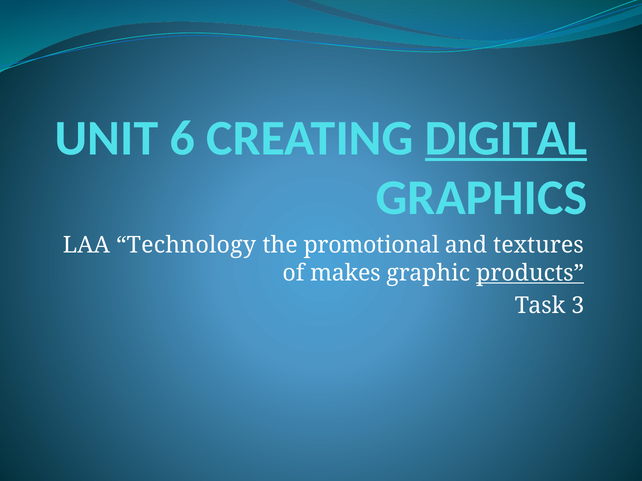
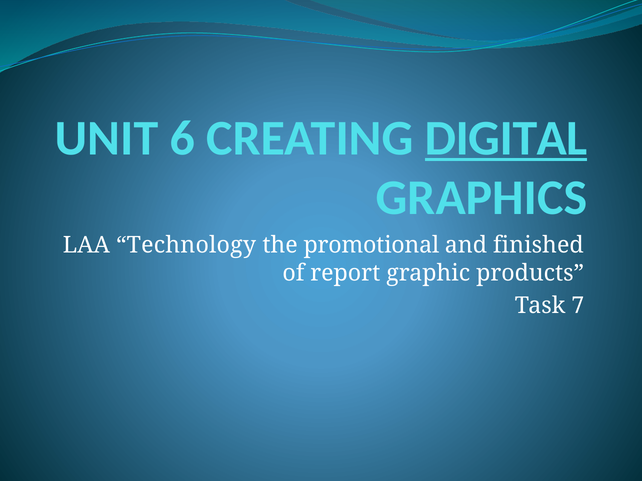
textures: textures -> finished
makes: makes -> report
products underline: present -> none
3: 3 -> 7
